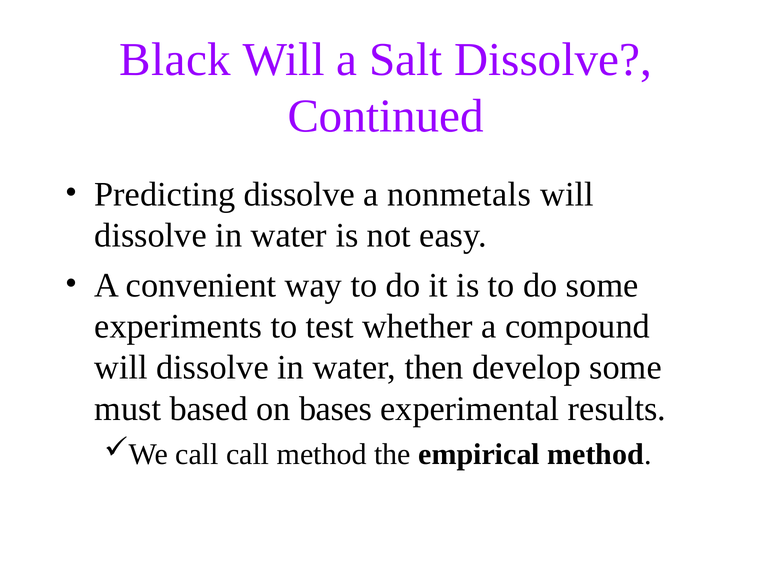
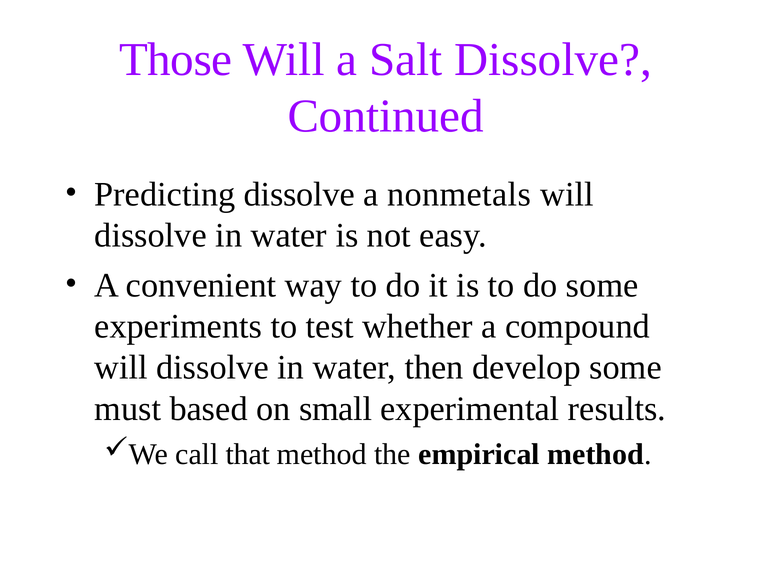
Black: Black -> Those
bases: bases -> small
call call: call -> that
